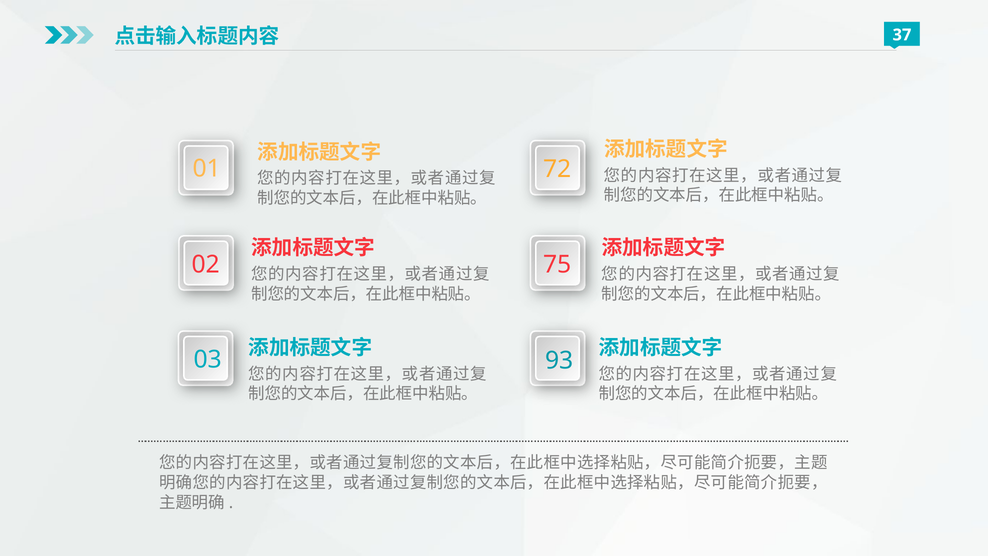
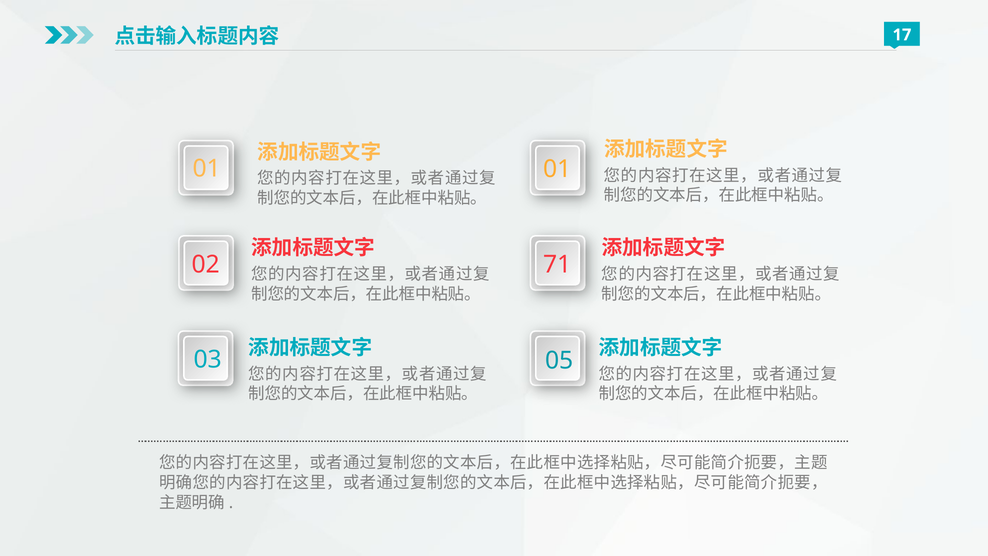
37: 37 -> 17
01 72: 72 -> 01
75: 75 -> 71
93: 93 -> 05
